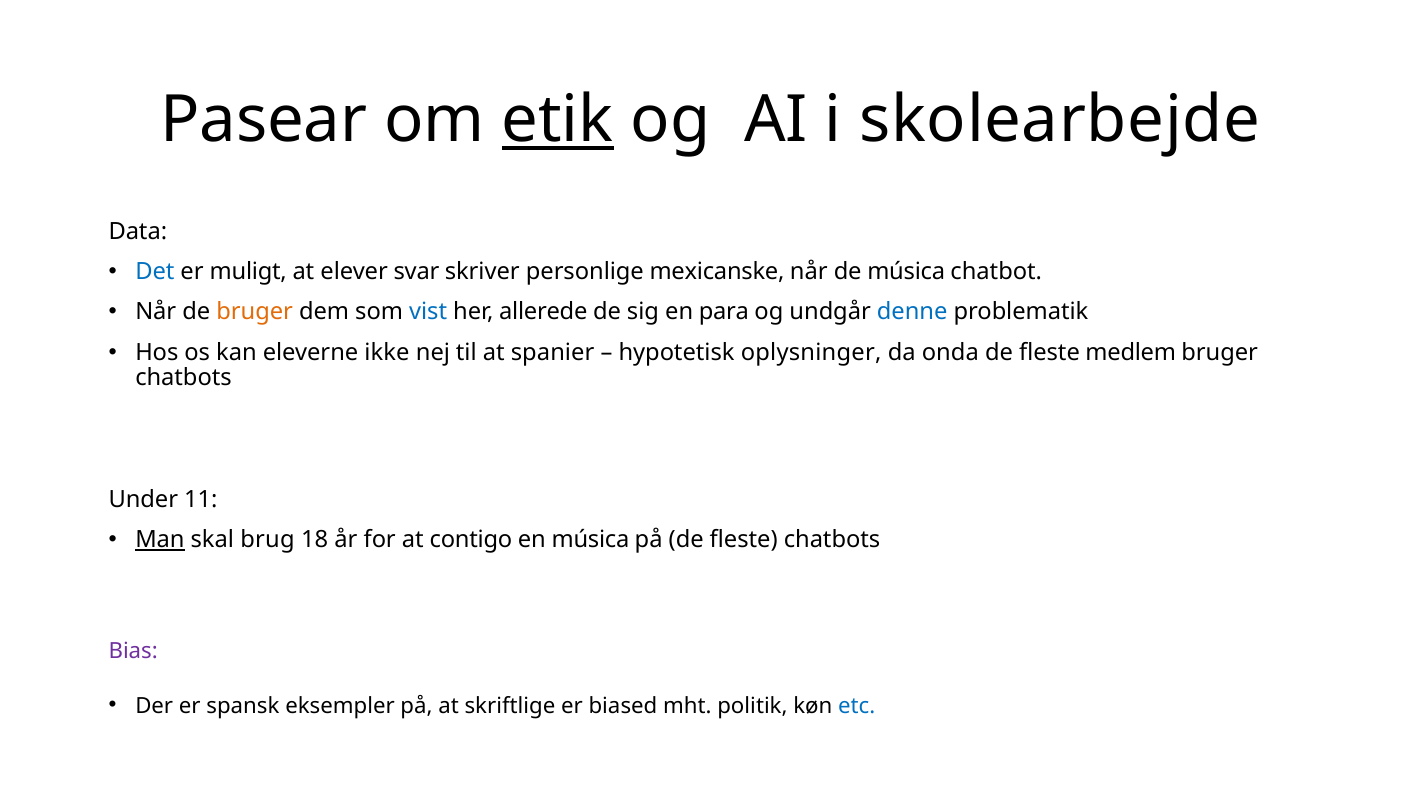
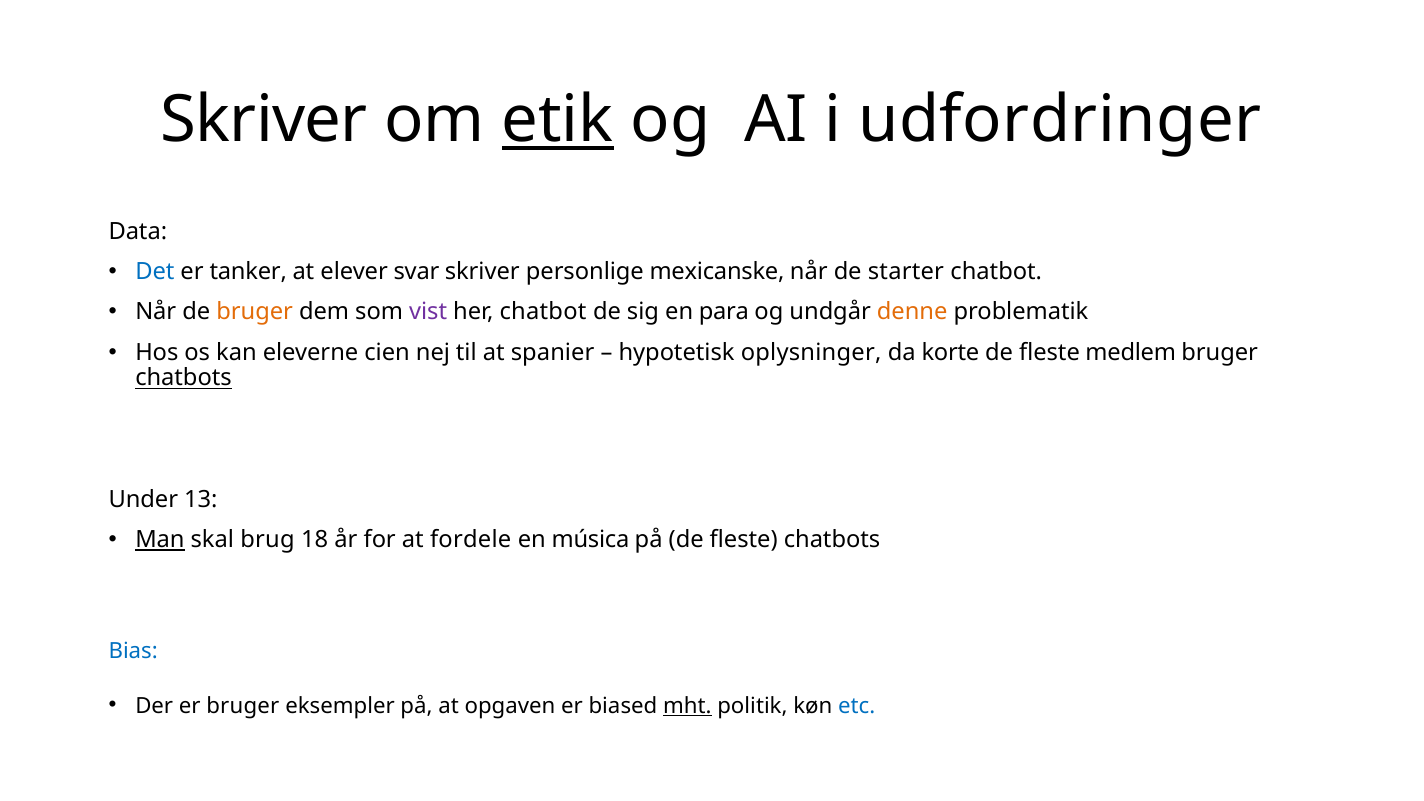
Pasear at (264, 120): Pasear -> Skriver
skolearbejde: skolearbejde -> udfordringer
muligt: muligt -> tanker
de música: música -> starter
vist colour: blue -> purple
her allerede: allerede -> chatbot
denne colour: blue -> orange
ikke: ikke -> cien
onda: onda -> korte
chatbots at (183, 378) underline: none -> present
11: 11 -> 13
contigo: contigo -> fordele
Bias colour: purple -> blue
er spansk: spansk -> bruger
skriftlige: skriftlige -> opgaven
mht underline: none -> present
